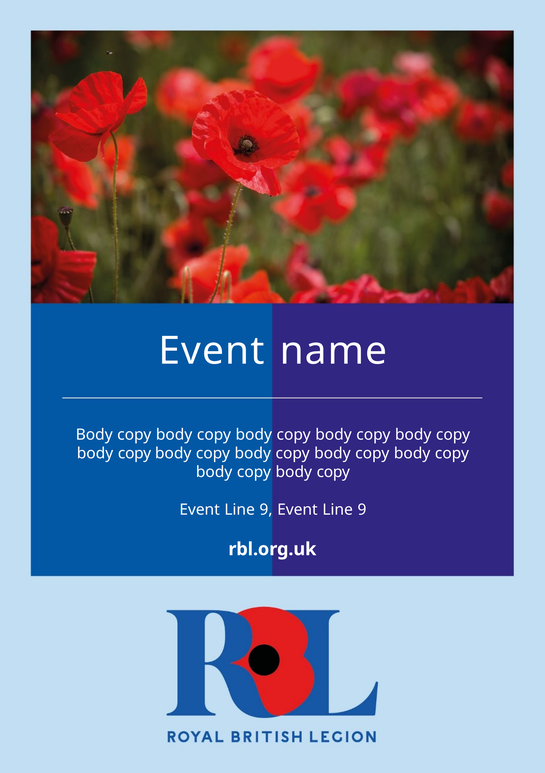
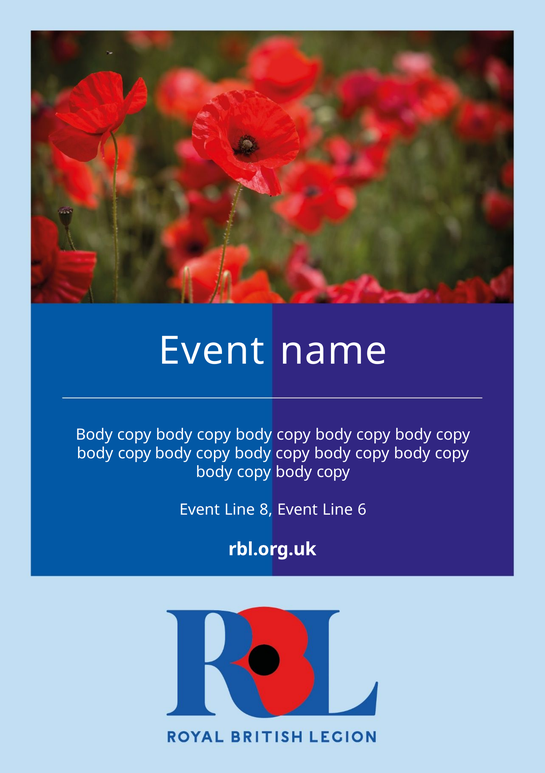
9 at (266, 510): 9 -> 8
9 at (362, 510): 9 -> 6
